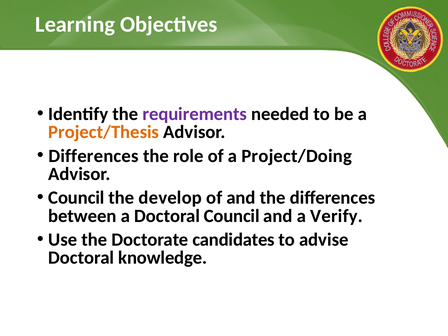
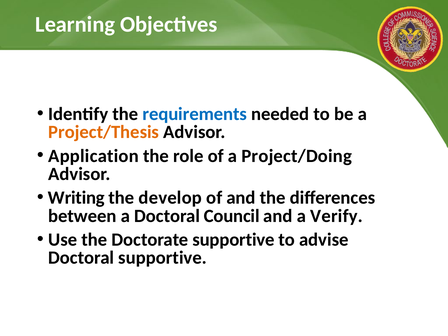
requirements colour: purple -> blue
Differences at (94, 156): Differences -> Application
Council at (76, 198): Council -> Writing
Doctorate candidates: candidates -> supportive
Doctoral knowledge: knowledge -> supportive
